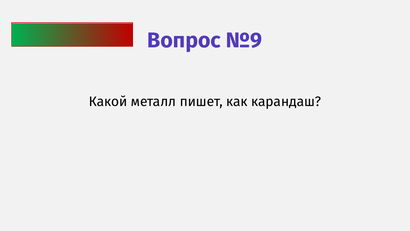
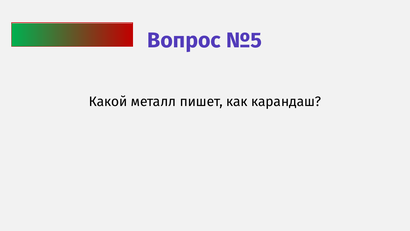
№9: №9 -> №5
